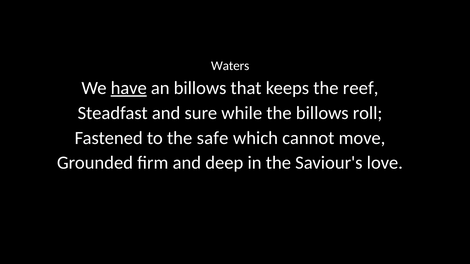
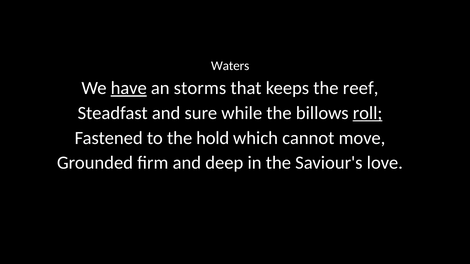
an billows: billows -> storms
roll underline: none -> present
safe: safe -> hold
